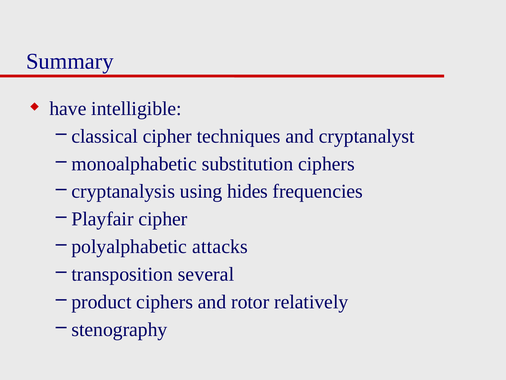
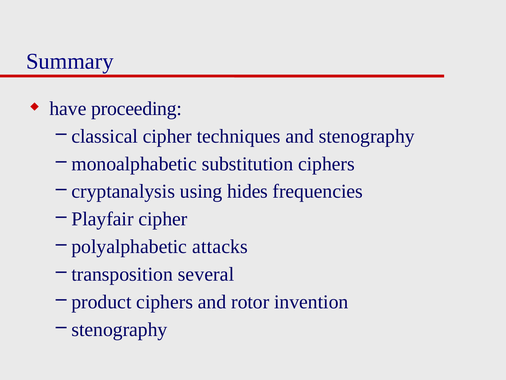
intelligible: intelligible -> proceeding
and cryptanalyst: cryptanalyst -> stenography
relatively: relatively -> invention
